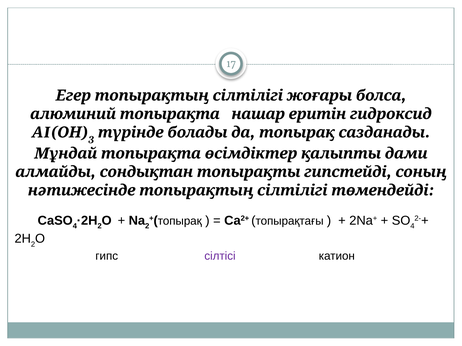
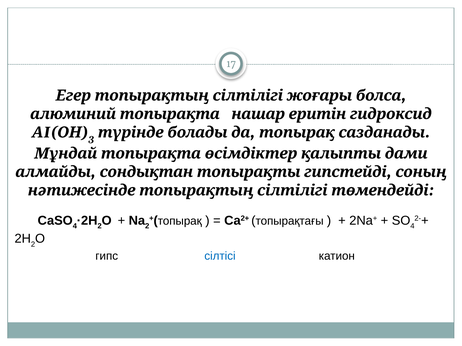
сілтісі colour: purple -> blue
